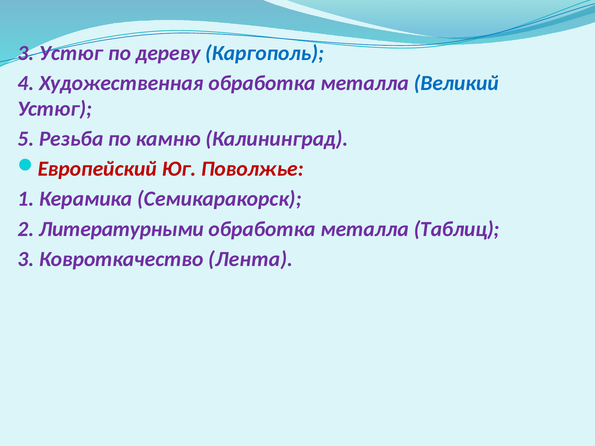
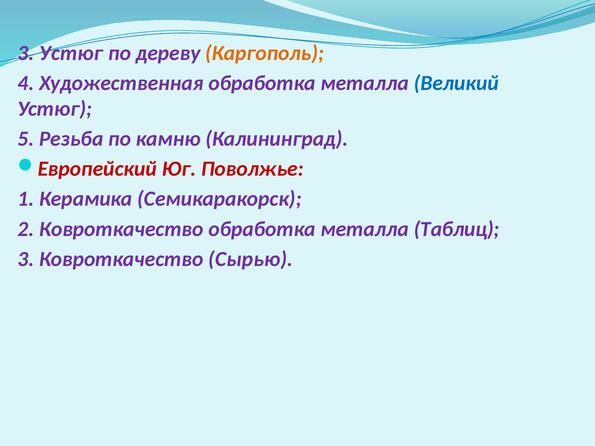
Каргополь colour: blue -> orange
2 Литературными: Литературными -> Ковроткачество
Лента: Лента -> Сырью
